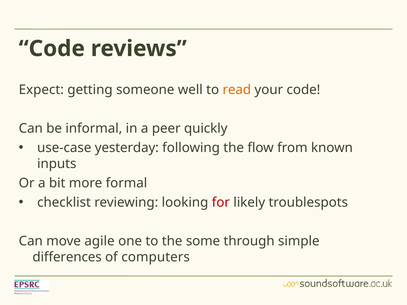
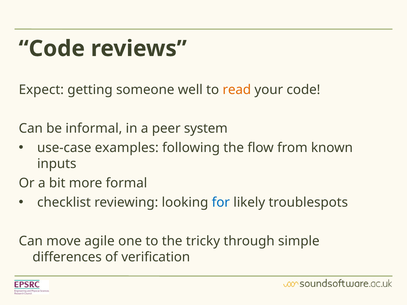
quickly: quickly -> system
yesterday: yesterday -> examples
for colour: red -> blue
some: some -> tricky
computers: computers -> verification
